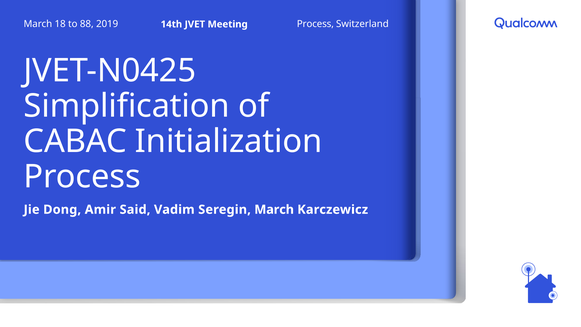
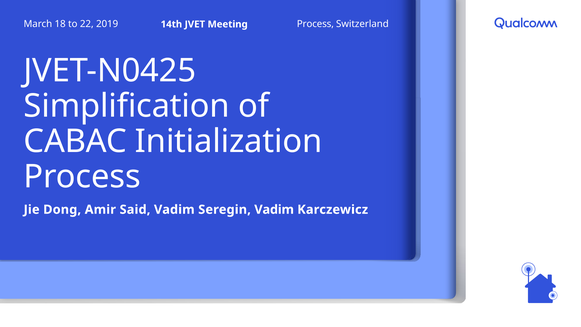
88: 88 -> 22
Seregin March: March -> Vadim
